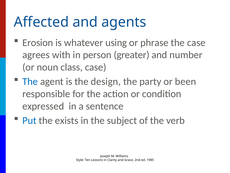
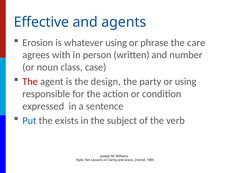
Affected: Affected -> Effective
the case: case -> care
greater: greater -> written
The at (30, 81) colour: blue -> red
or been: been -> using
